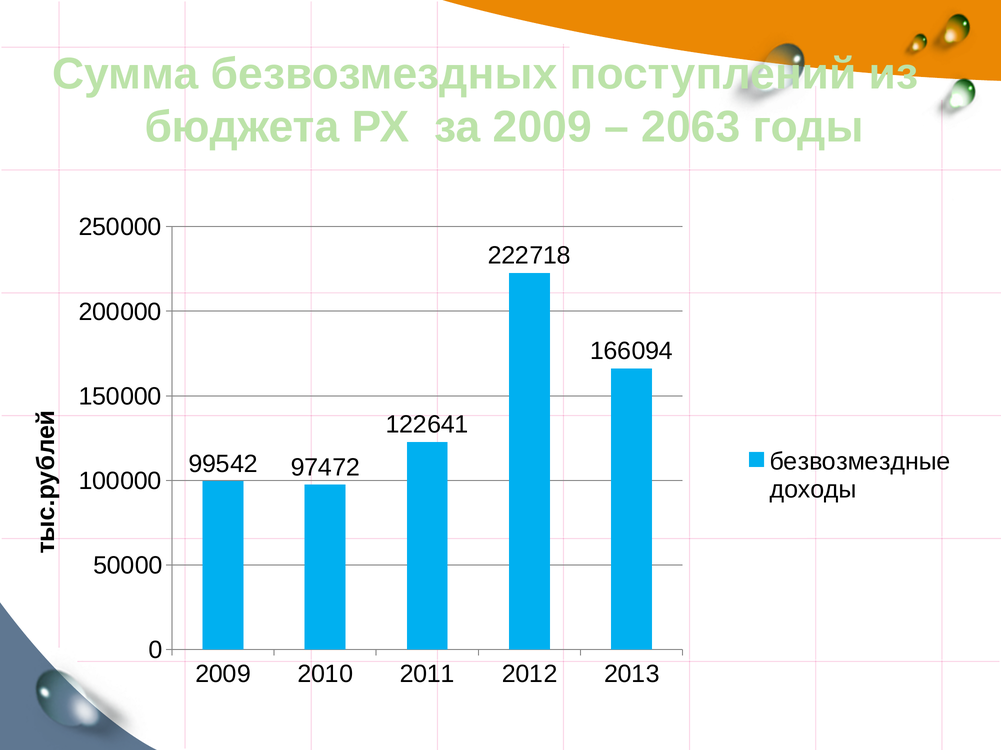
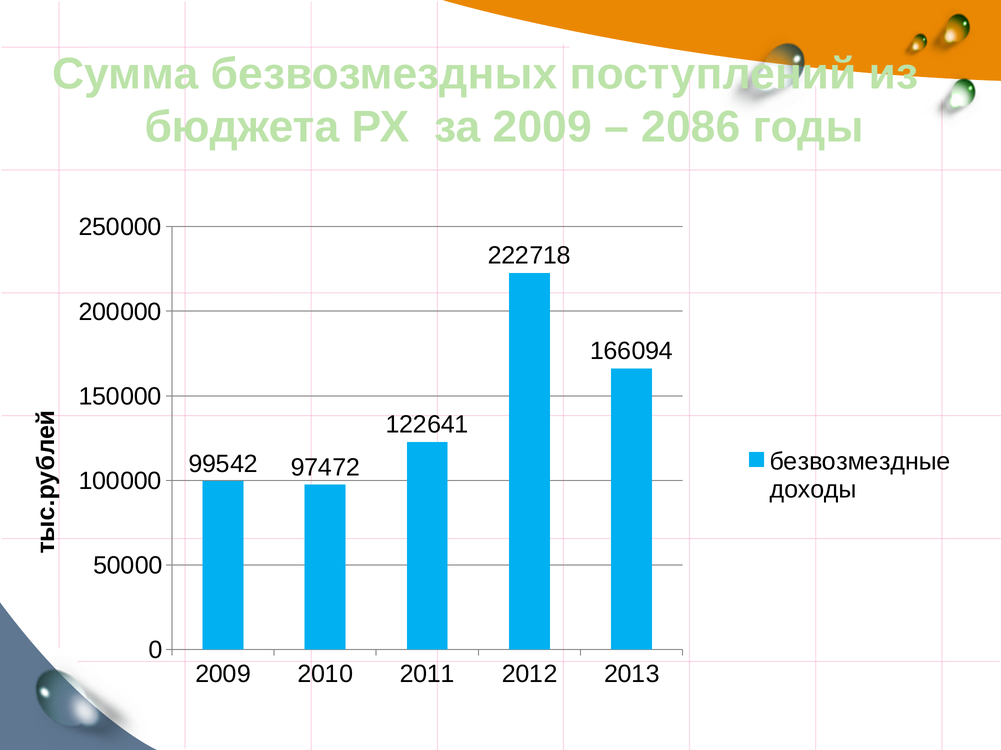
2063: 2063 -> 2086
